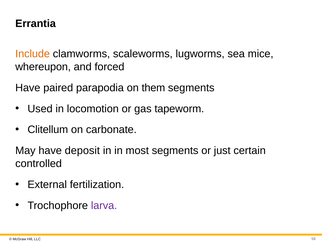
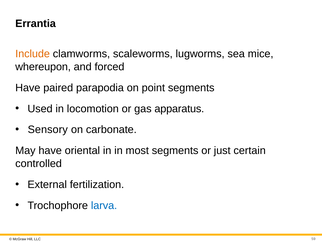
them: them -> point
tapeworm: tapeworm -> apparatus
Clitellum: Clitellum -> Sensory
deposit: deposit -> oriental
larva colour: purple -> blue
